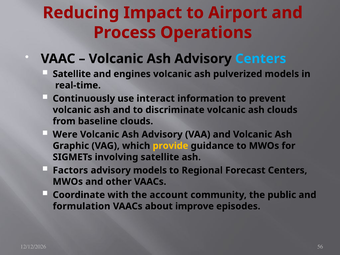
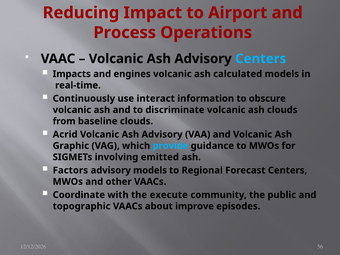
Satellite at (72, 74): Satellite -> Impacts
pulverized: pulverized -> calculated
prevent: prevent -> obscure
Were: Were -> Acrid
provide colour: yellow -> light blue
involving satellite: satellite -> emitted
account: account -> execute
formulation: formulation -> topographic
